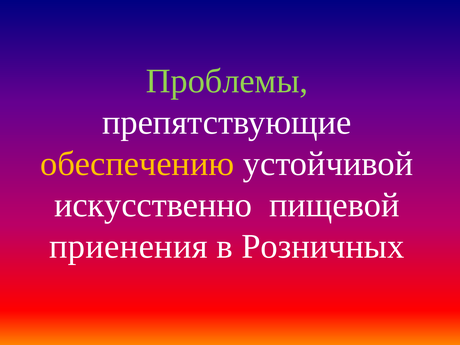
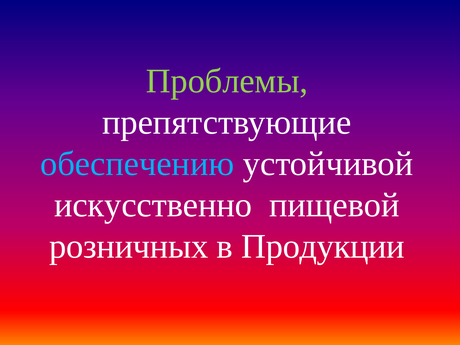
обеспечению colour: yellow -> light blue
приенения: приенения -> розничных
Розничных: Розничных -> Продукции
